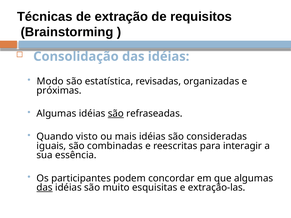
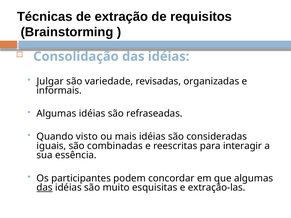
Modo: Modo -> Julgar
estatística: estatística -> variedade
próximas: próximas -> informais
são at (116, 114) underline: present -> none
